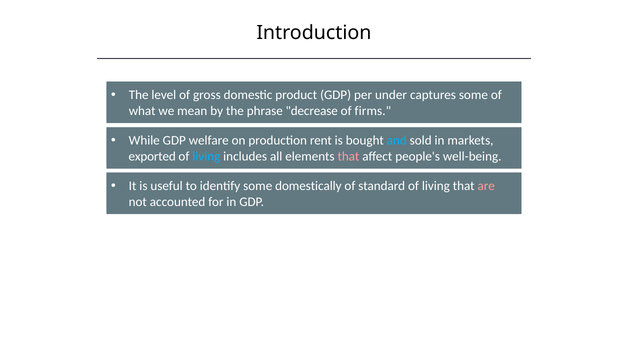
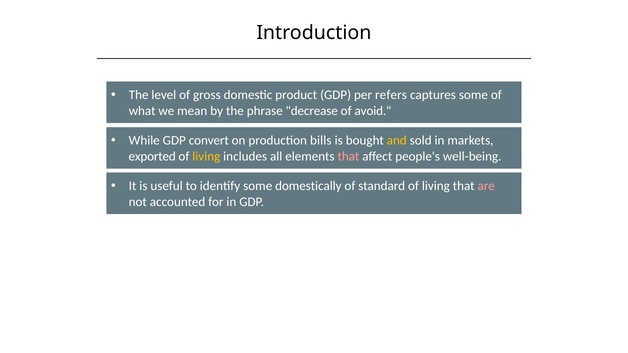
under: under -> refers
firms: firms -> avoid
welfare: welfare -> convert
rent: rent -> bills
and colour: light blue -> yellow
living at (206, 156) colour: light blue -> yellow
